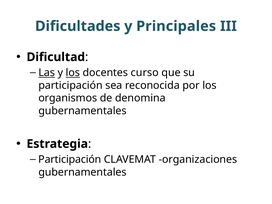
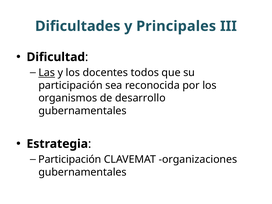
los at (73, 73) underline: present -> none
curso: curso -> todos
denomina: denomina -> desarrollo
